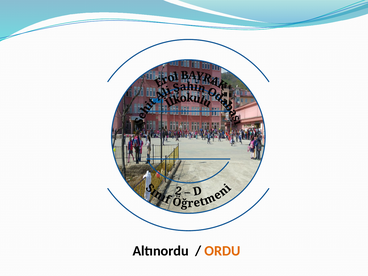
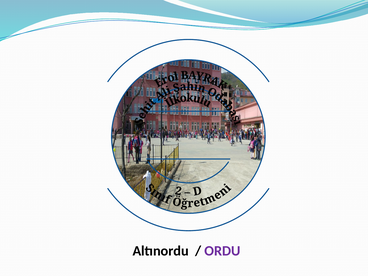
ORDU colour: orange -> purple
